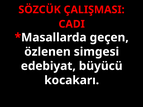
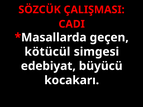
özlenen: özlenen -> kötücül
